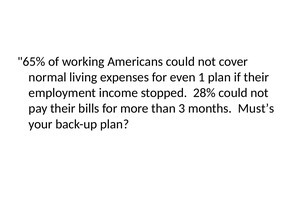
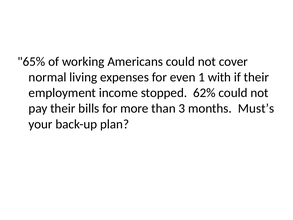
1 plan: plan -> with
28%: 28% -> 62%
